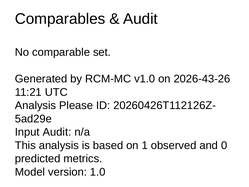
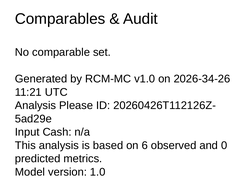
2026-43-26: 2026-43-26 -> 2026-34-26
Input Audit: Audit -> Cash
1: 1 -> 6
